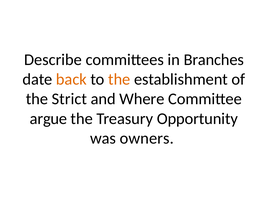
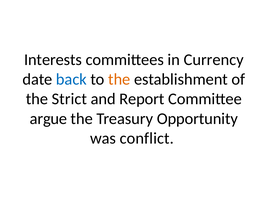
Describe: Describe -> Interests
Branches: Branches -> Currency
back colour: orange -> blue
Where: Where -> Report
owners: owners -> conflict
